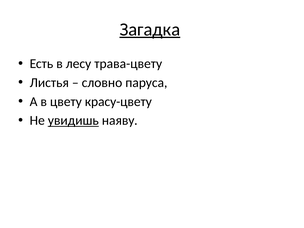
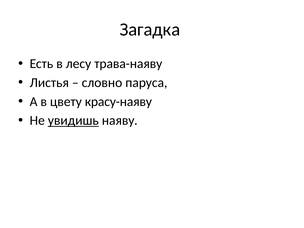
Загадка underline: present -> none
трава-цвету: трава-цвету -> трава-наяву
красу-цвету: красу-цвету -> красу-наяву
